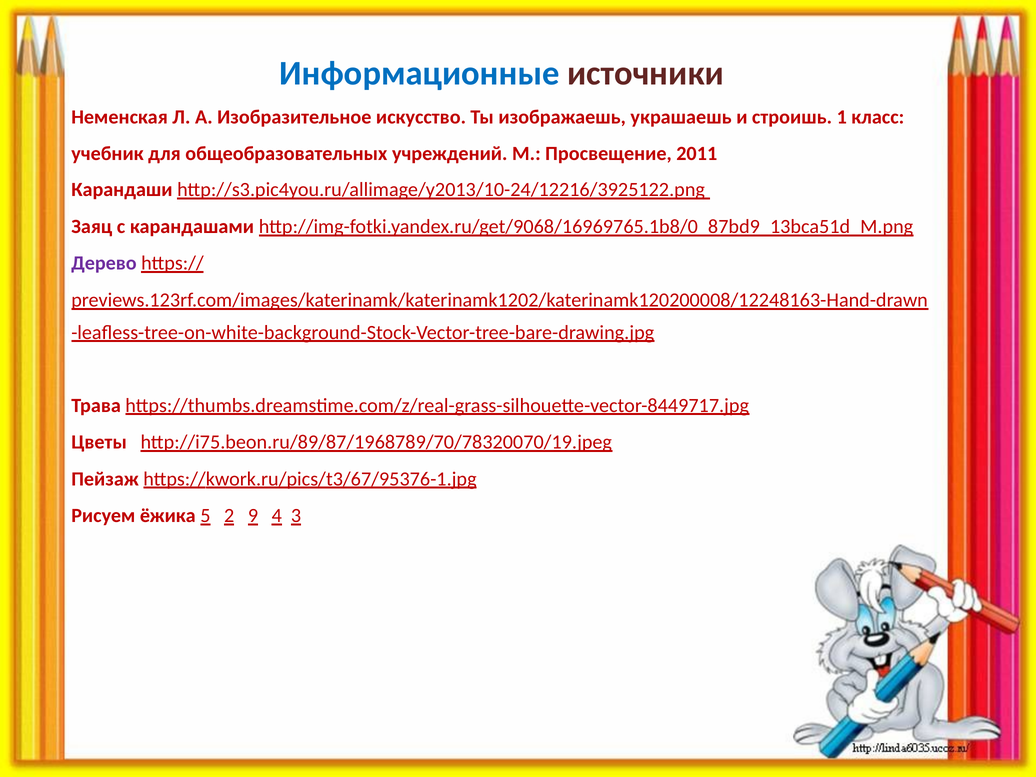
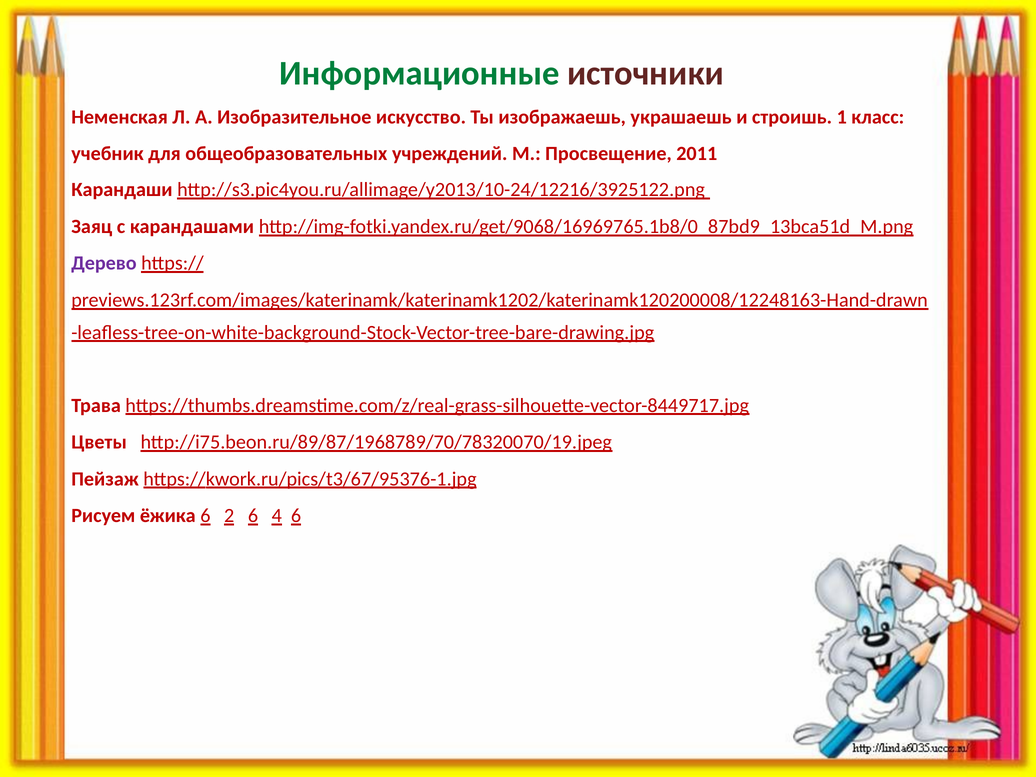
Информационные colour: blue -> green
ёжика 5: 5 -> 6
2 9: 9 -> 6
4 3: 3 -> 6
